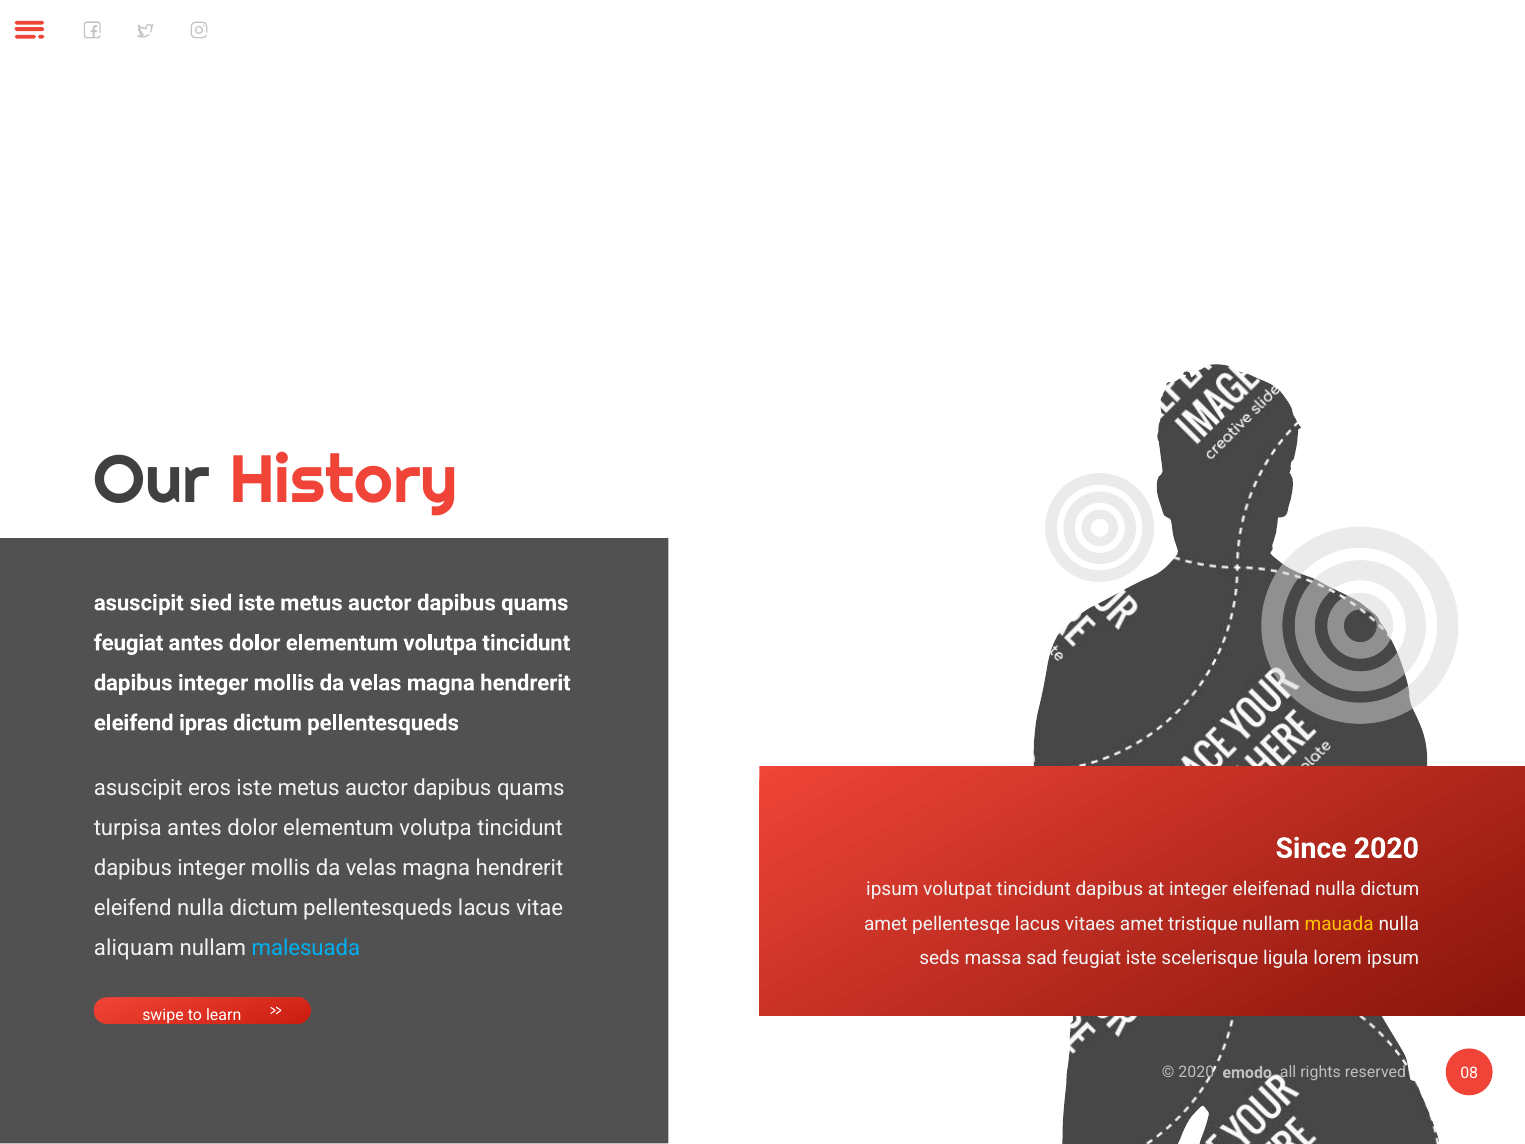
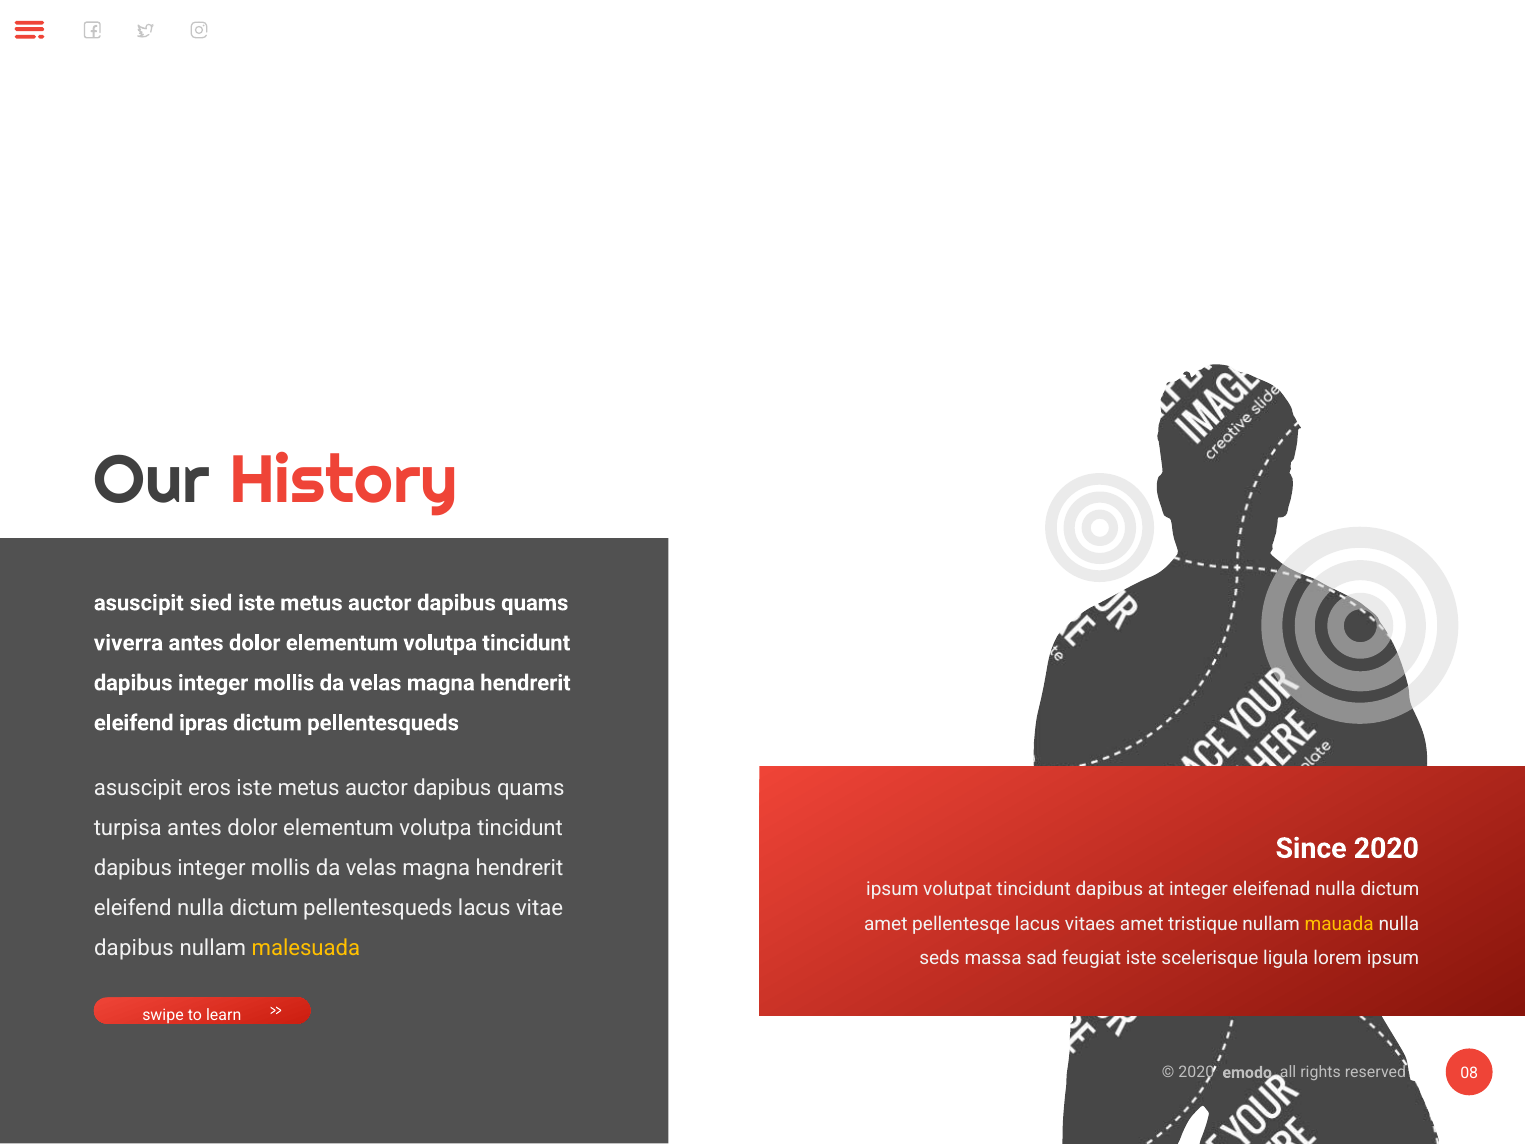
feugiat at (129, 643): feugiat -> viverra
aliquam at (134, 947): aliquam -> dapibus
malesuada colour: light blue -> yellow
